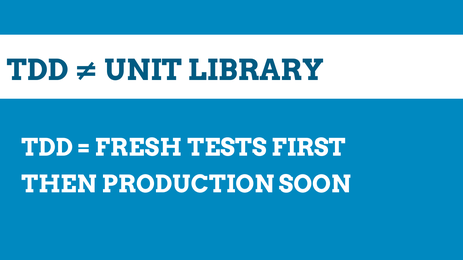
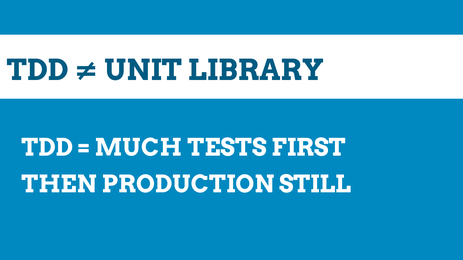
FRESH: FRESH -> MUCH
SOON: SOON -> STILL
